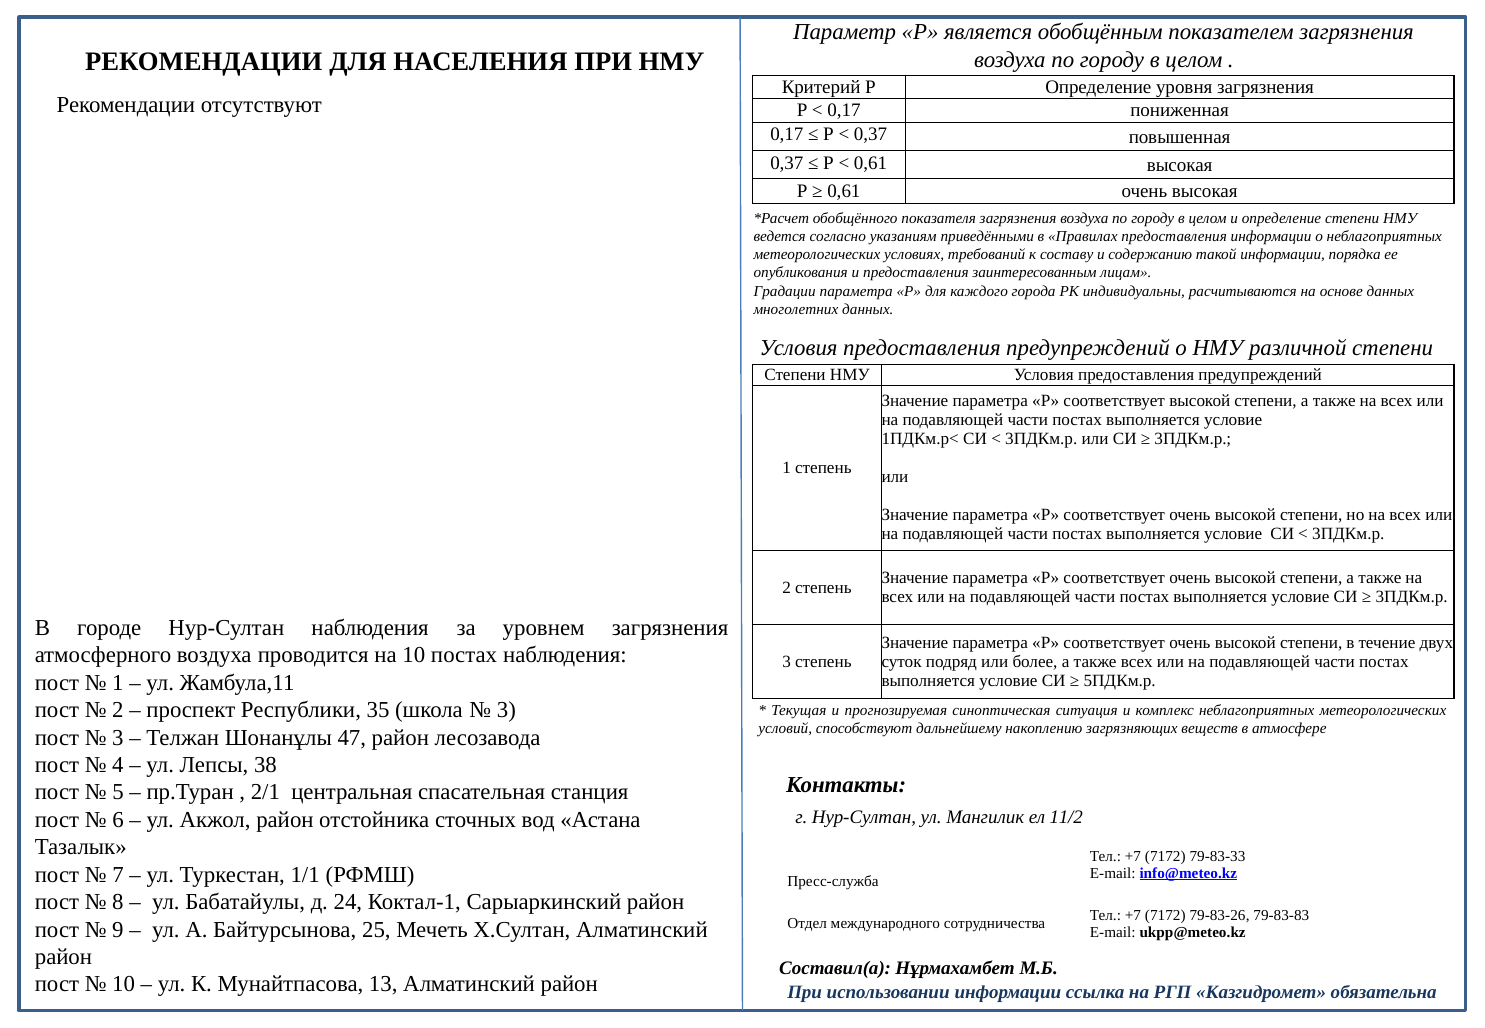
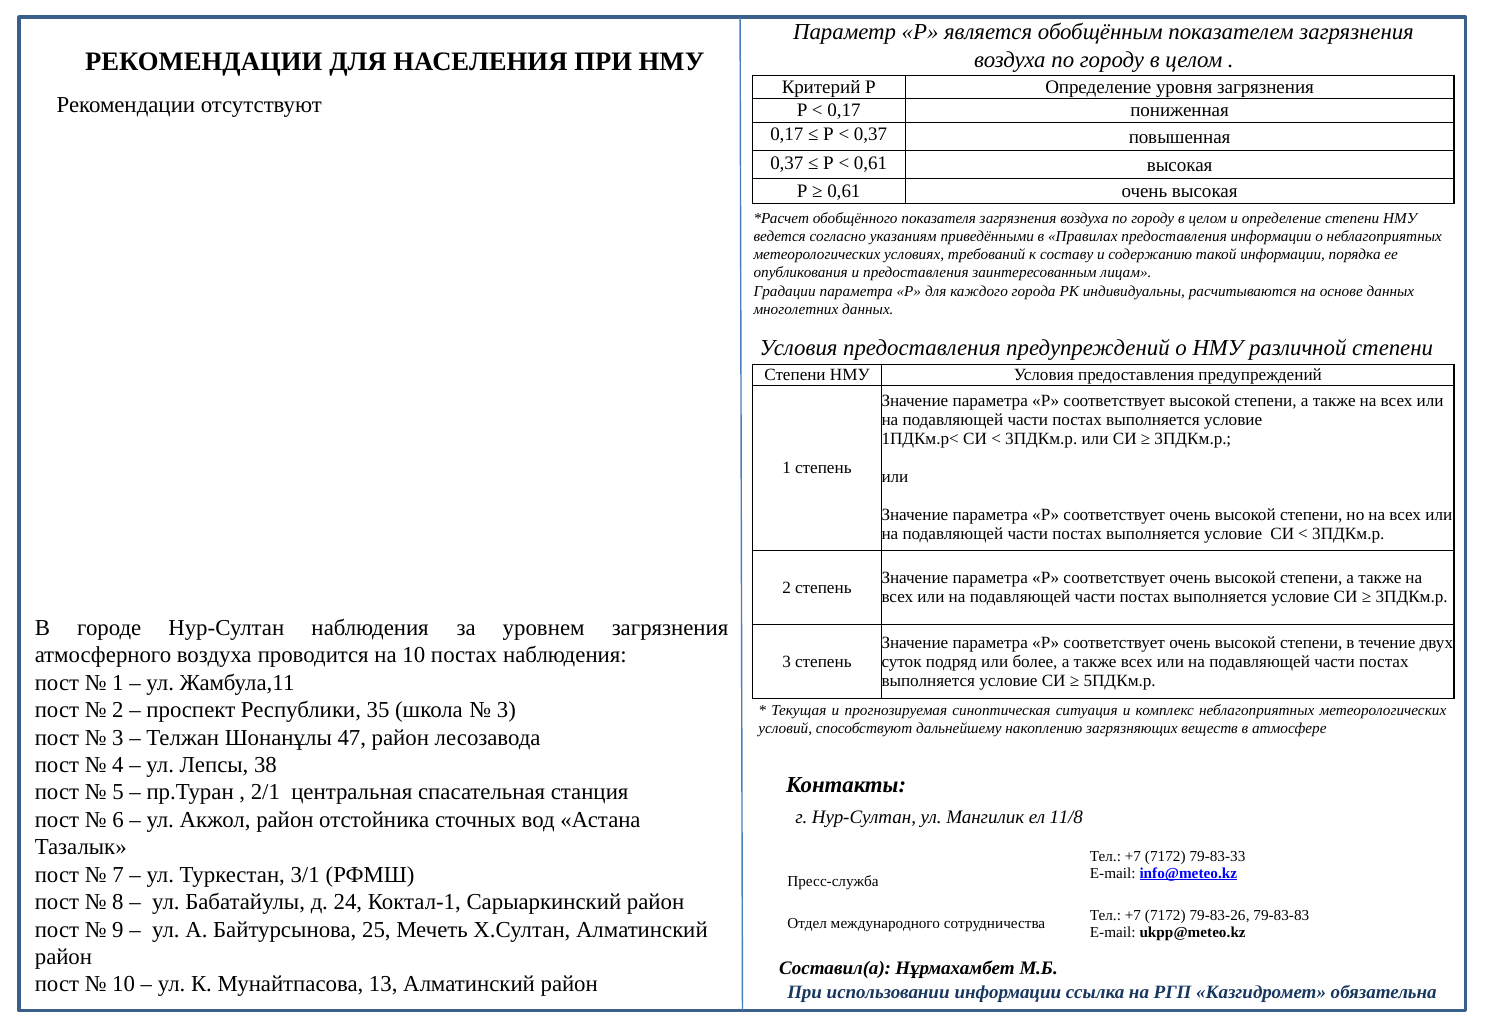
11/2: 11/2 -> 11/8
1/1: 1/1 -> 3/1
